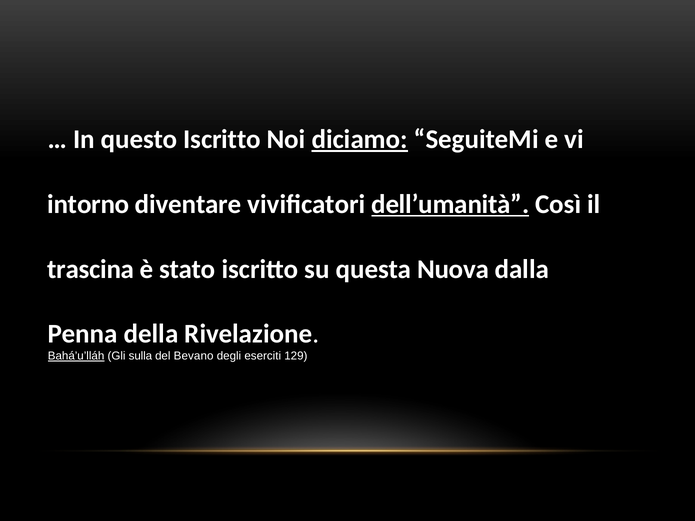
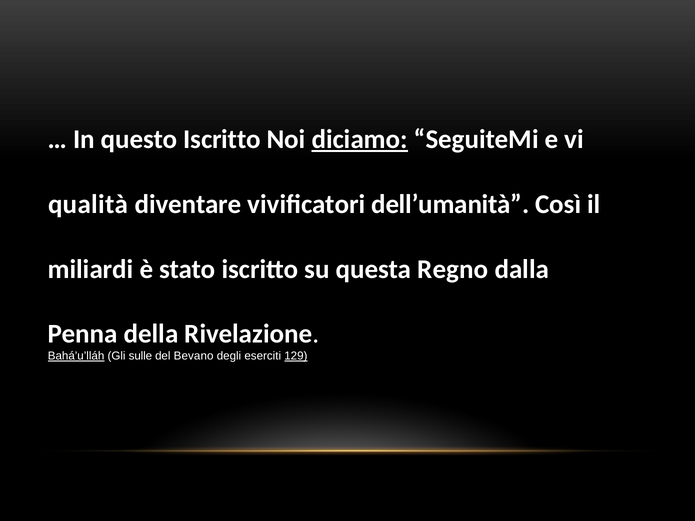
intorno: intorno -> qualità
dell’umanità underline: present -> none
trascina: trascina -> miliardi
Nuova: Nuova -> Regno
sulla: sulla -> sulle
129 underline: none -> present
